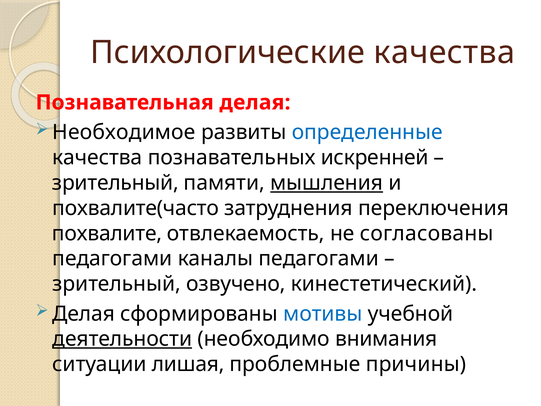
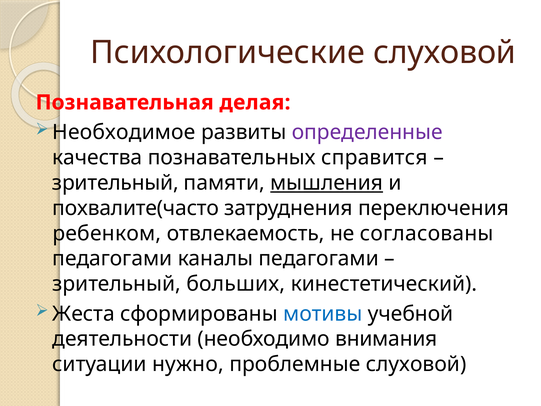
Психологические качества: качества -> слуховой
определенные colour: blue -> purple
искренней: искренней -> справится
похвалите: похвалите -> ребенком
озвучено: озвучено -> больших
Делая at (84, 314): Делая -> Жеста
деятельности underline: present -> none
лишая: лишая -> нужно
проблемные причины: причины -> слуховой
